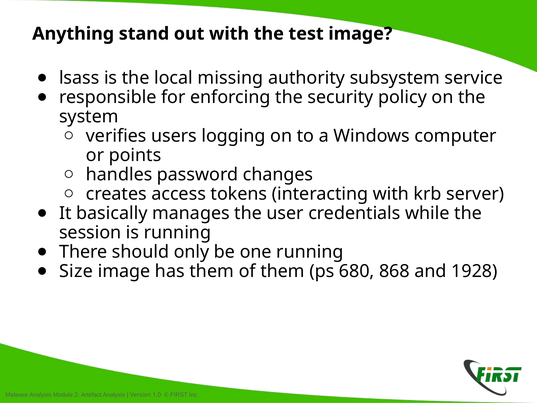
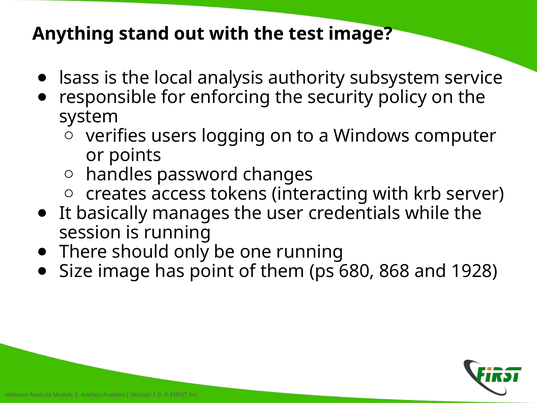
local missing: missing -> analysis
has them: them -> point
